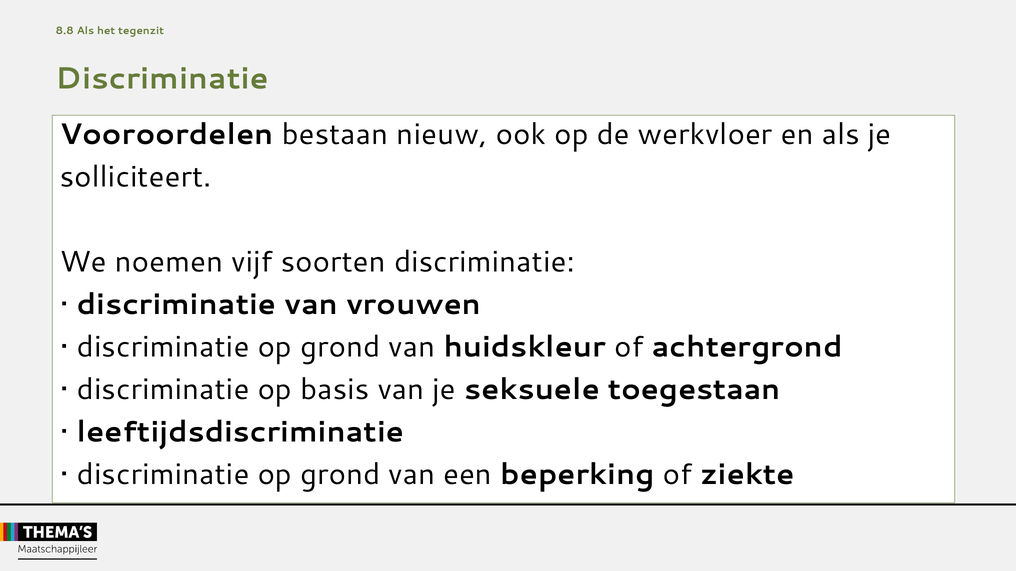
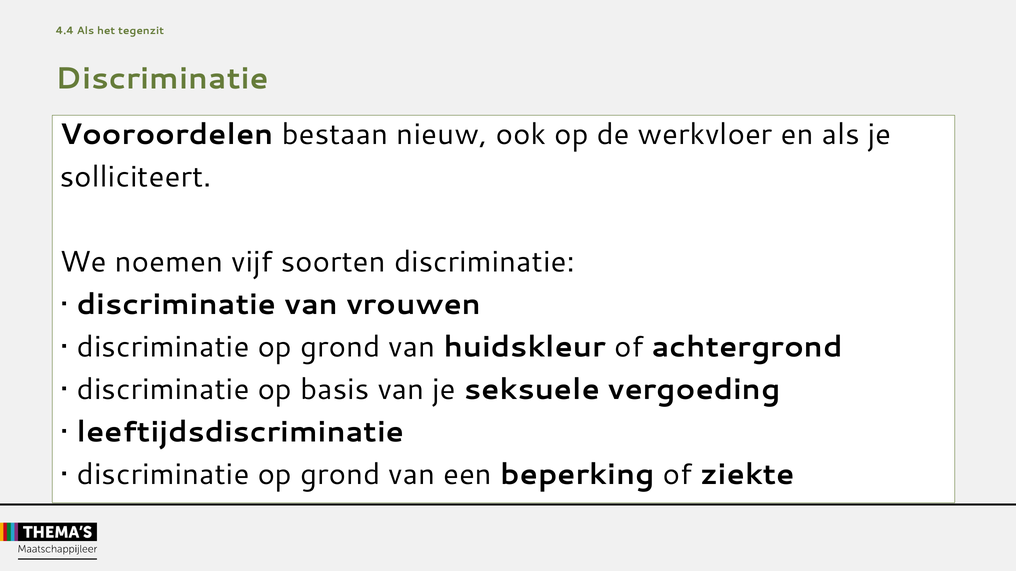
8.8: 8.8 -> 4.4
toegestaan: toegestaan -> vergoeding
